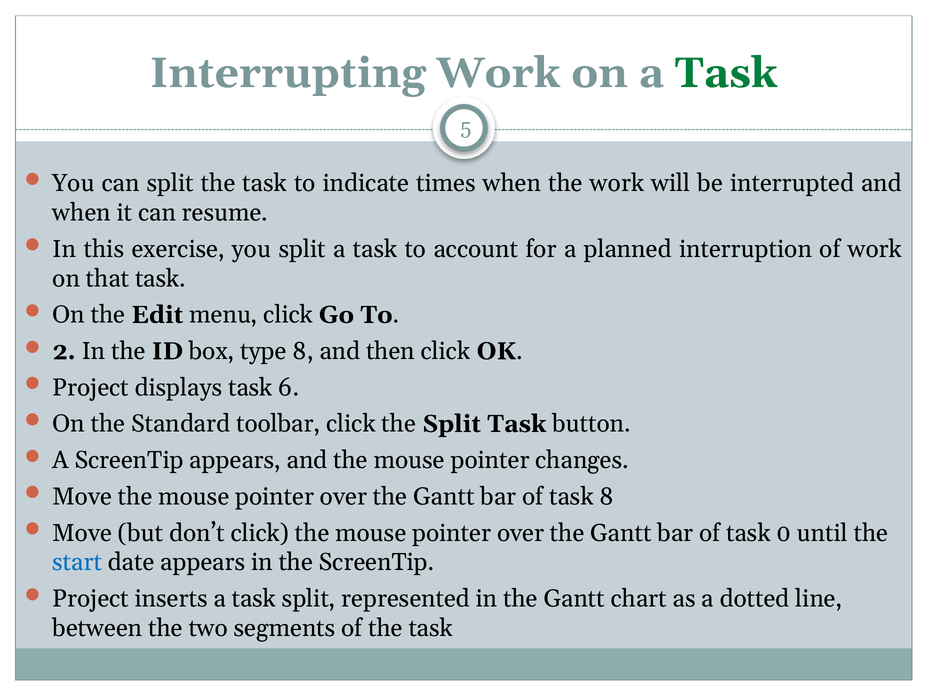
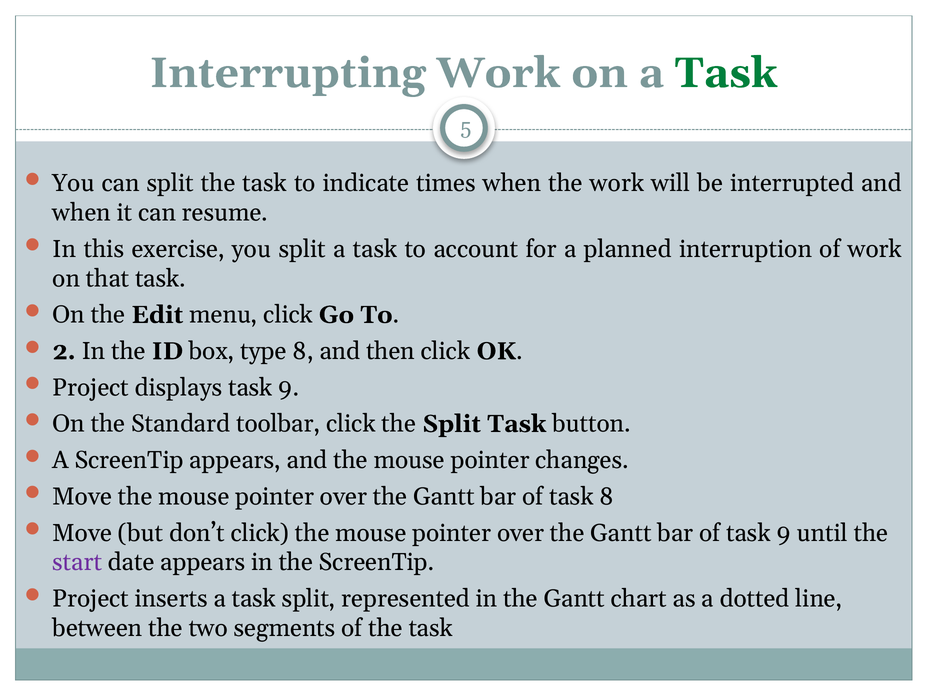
displays task 6: 6 -> 9
of task 0: 0 -> 9
start colour: blue -> purple
